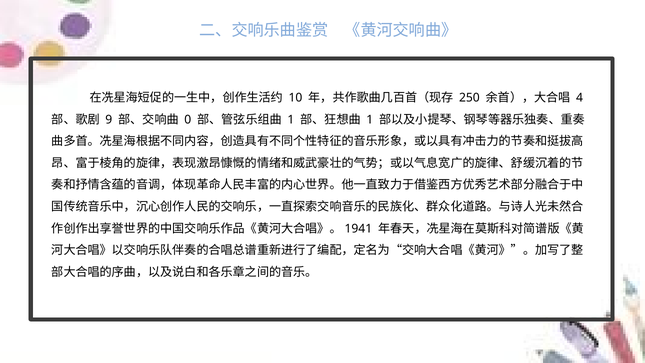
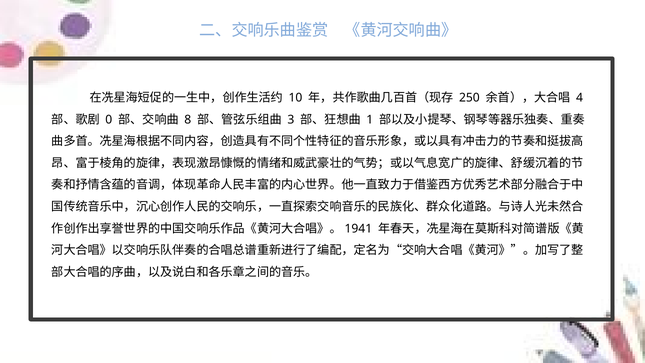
9: 9 -> 0
0: 0 -> 8
1 at (291, 120): 1 -> 3
